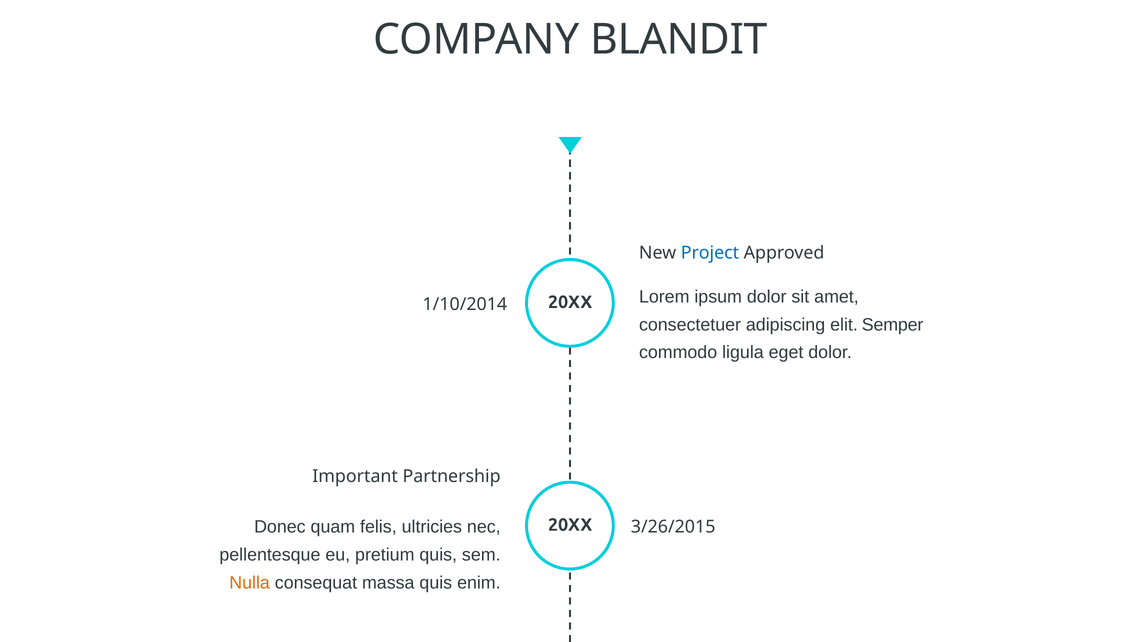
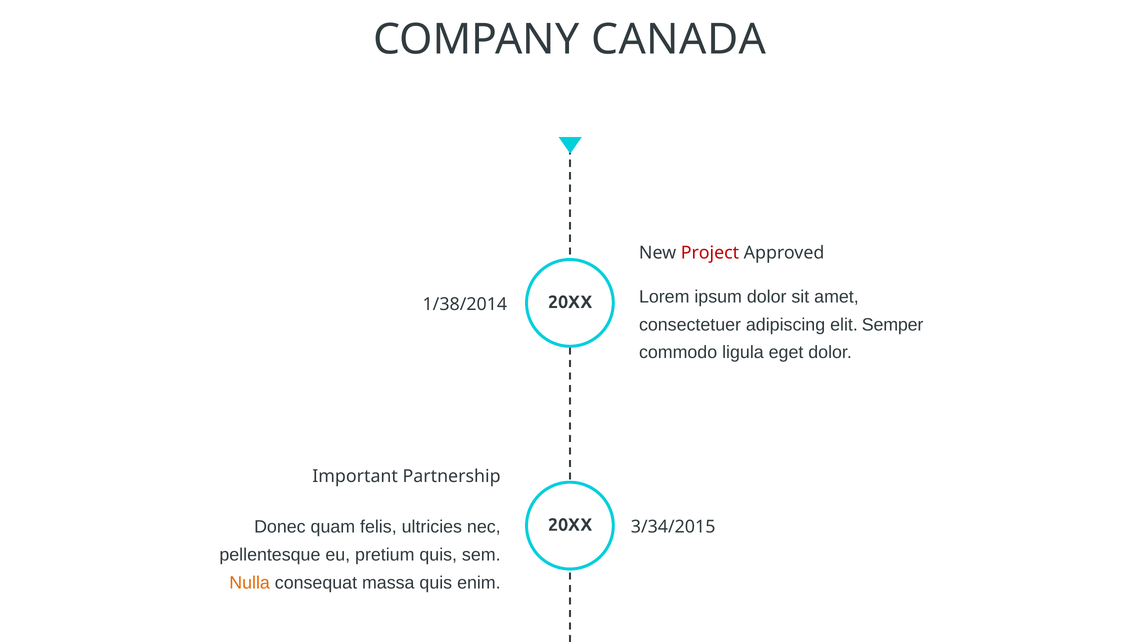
BLANDIT: BLANDIT -> CANADA
Project colour: blue -> red
1/10/2014: 1/10/2014 -> 1/38/2014
3/26/2015: 3/26/2015 -> 3/34/2015
